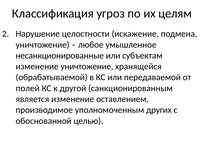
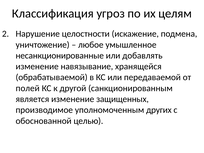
субъектам: субъектам -> добавлять
изменение уничтожение: уничтожение -> навязывание
оставлением: оставлением -> защищенных
